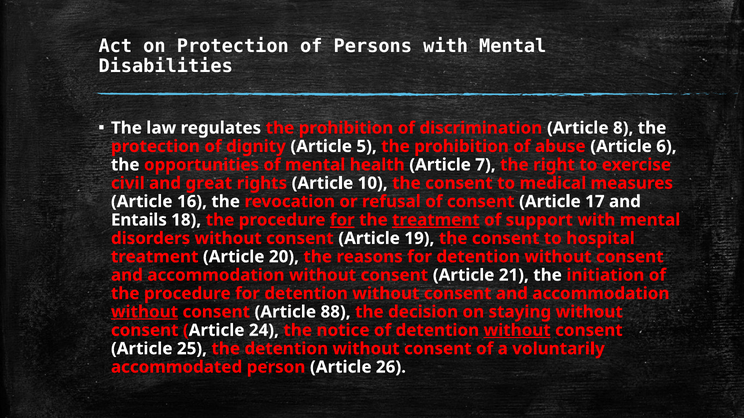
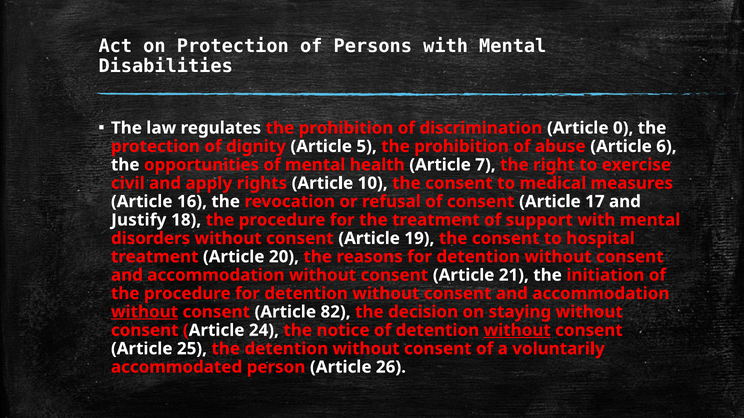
8: 8 -> 0
great: great -> apply
Entails: Entails -> Justify
for at (342, 220) underline: present -> none
treatment at (436, 220) underline: present -> none
88: 88 -> 82
